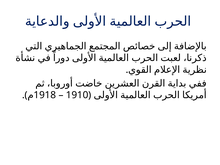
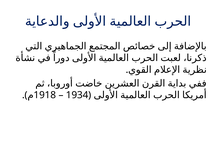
1910: 1910 -> 1934
